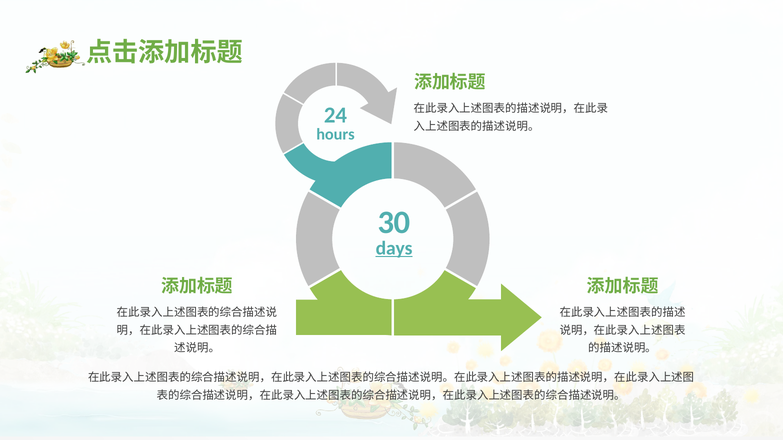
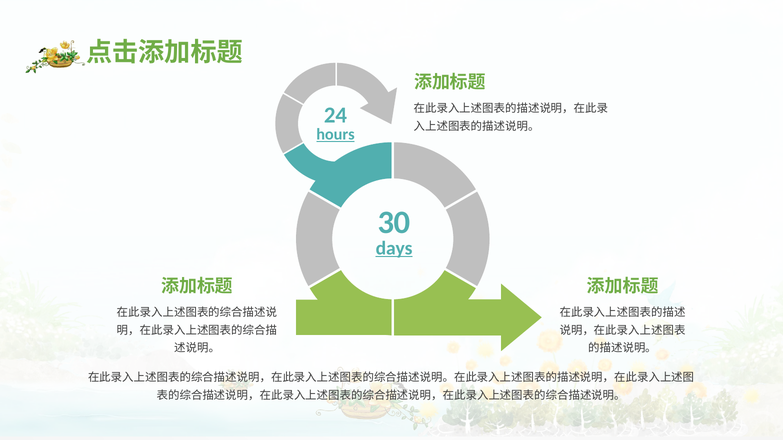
hours underline: none -> present
